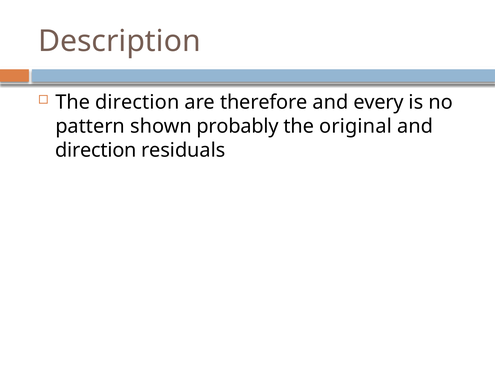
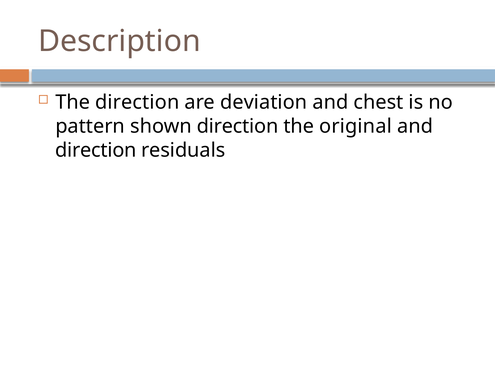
therefore: therefore -> deviation
every: every -> chest
shown probably: probably -> direction
